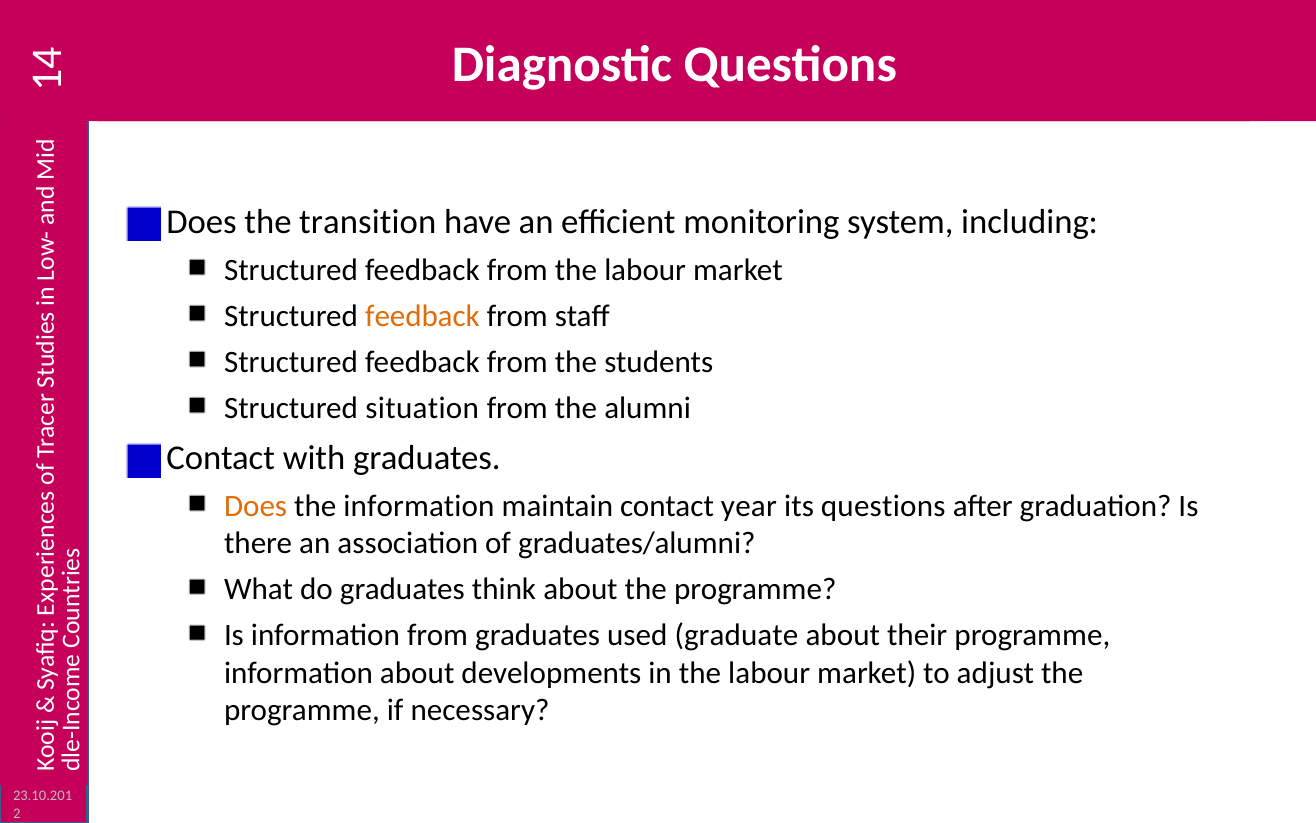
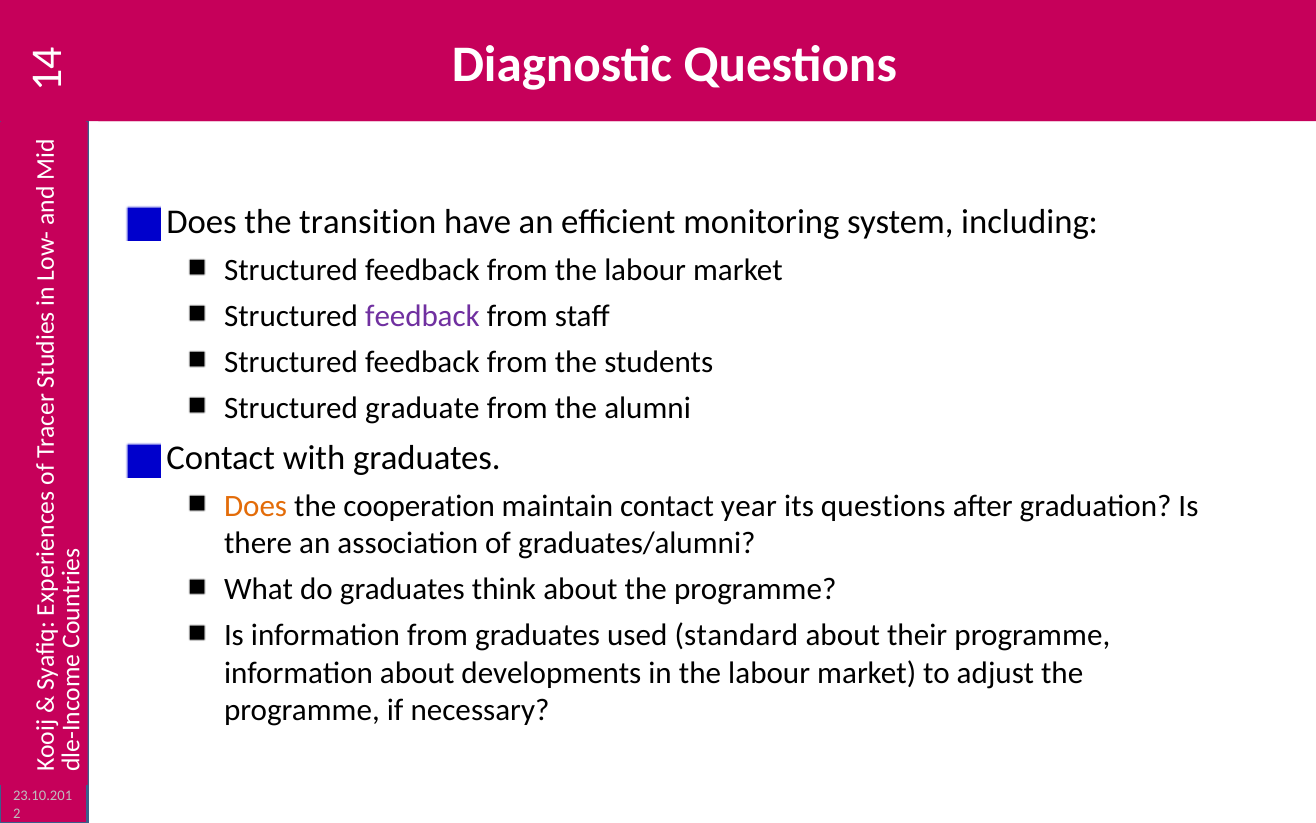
feedback at (422, 316) colour: orange -> purple
situation: situation -> graduate
the information: information -> cooperation
graduate: graduate -> standard
